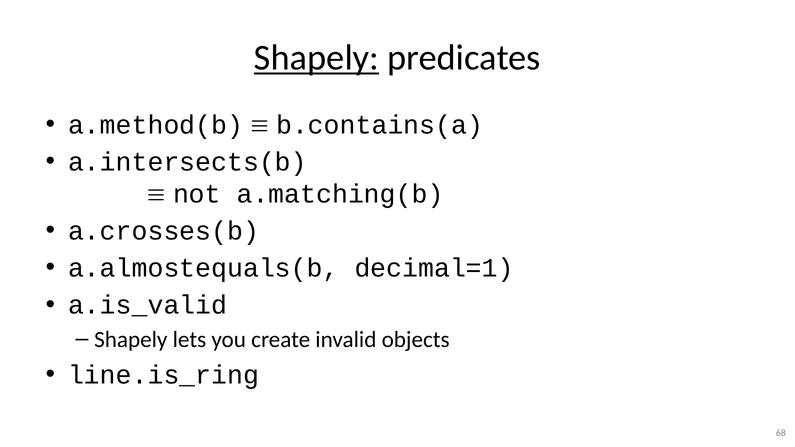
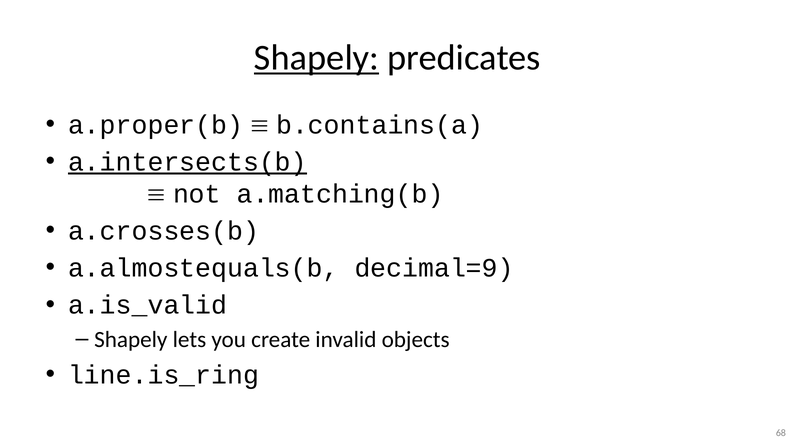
a.method(b: a.method(b -> a.proper(b
a.intersects(b underline: none -> present
decimal=1: decimal=1 -> decimal=9
